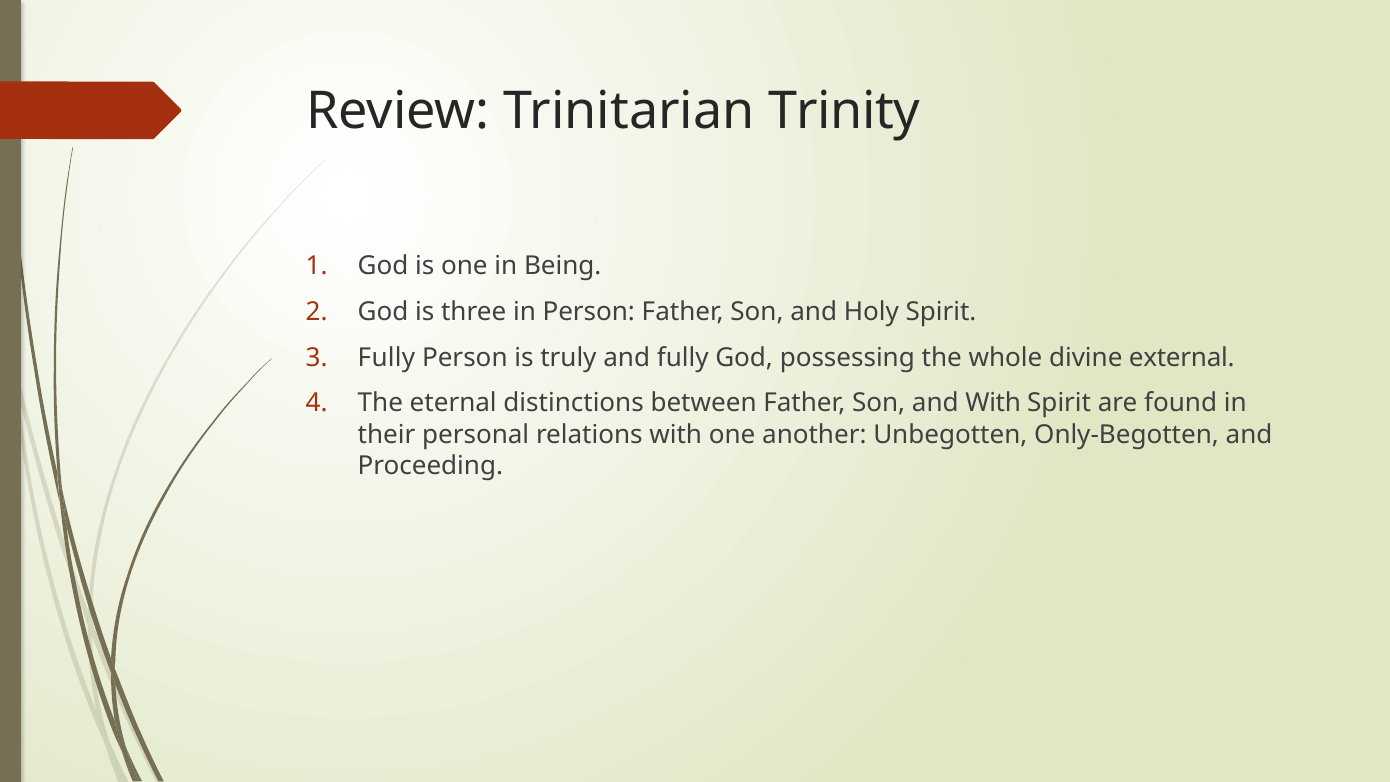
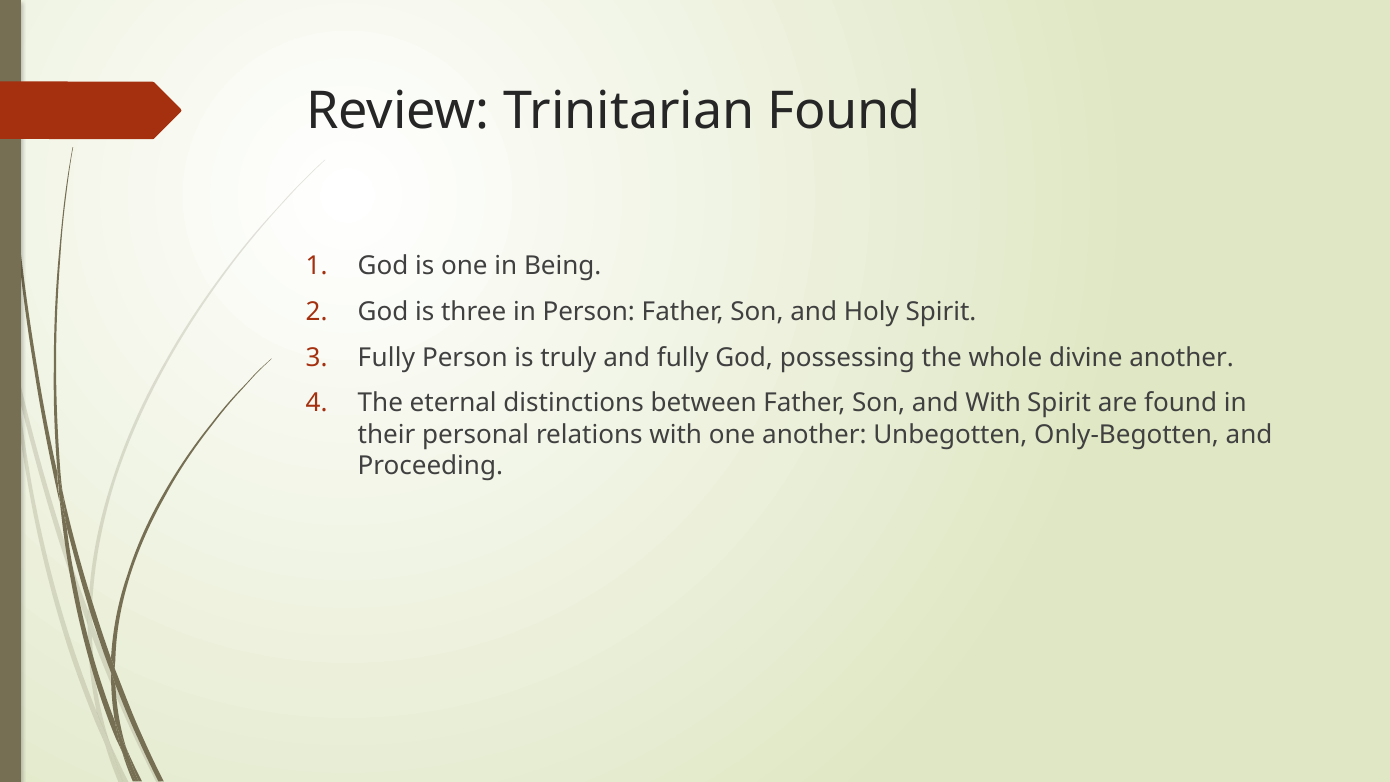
Trinitarian Trinity: Trinity -> Found
divine external: external -> another
